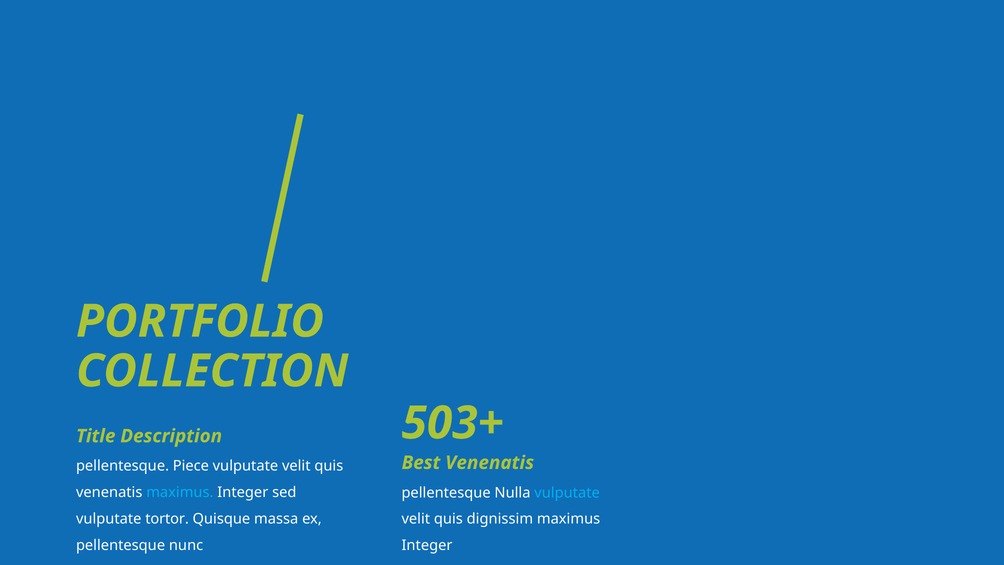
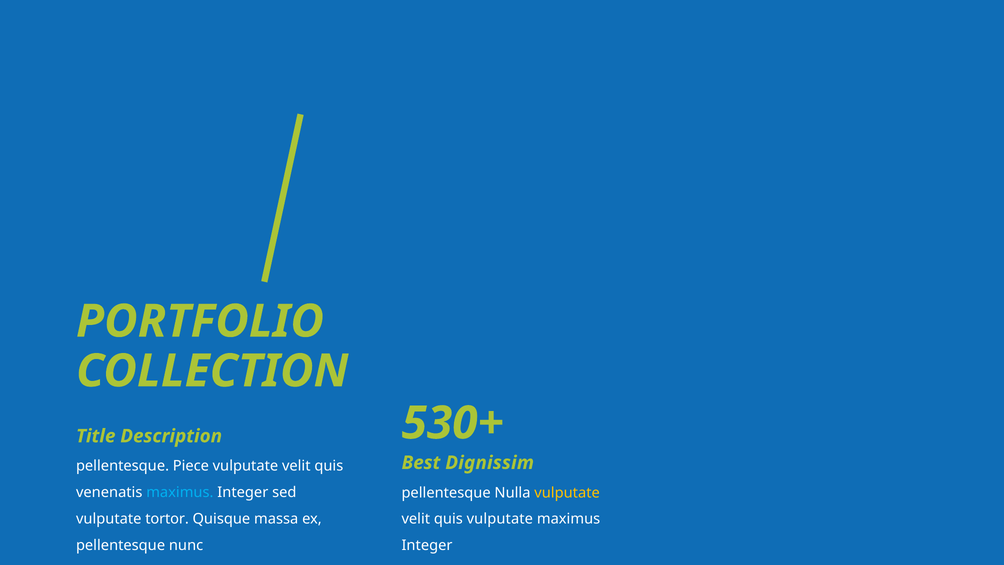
503+: 503+ -> 530+
Best Venenatis: Venenatis -> Dignissim
vulputate at (567, 493) colour: light blue -> yellow
quis dignissim: dignissim -> vulputate
